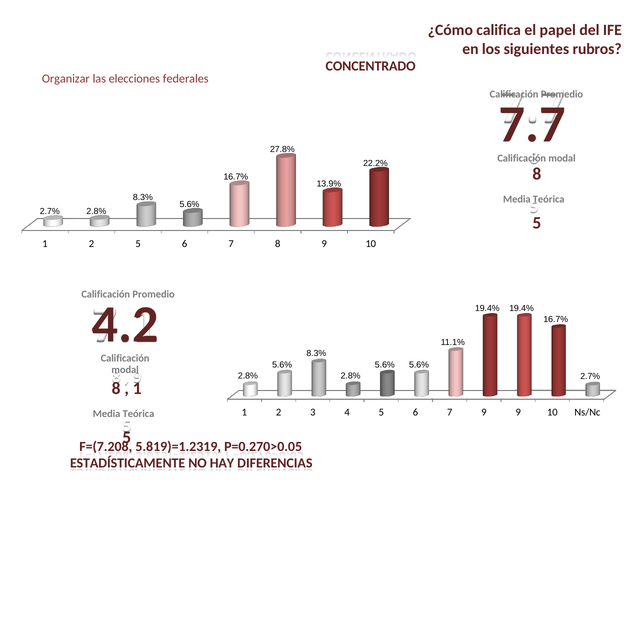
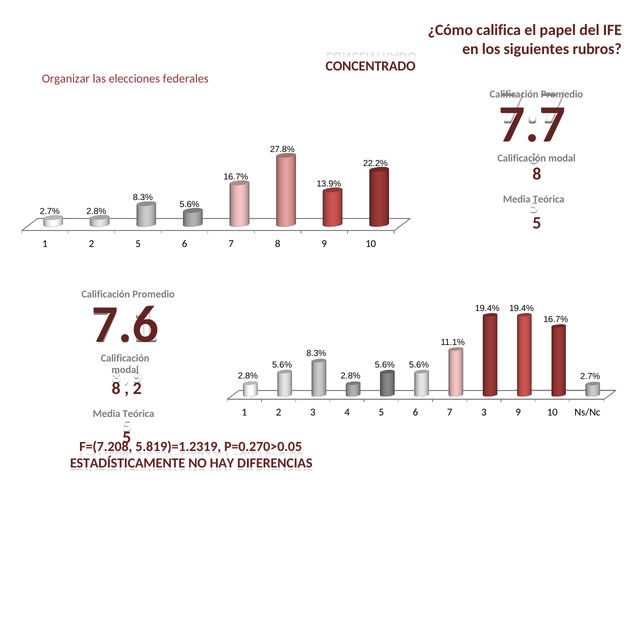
4.2: 4.2 -> 7.6
1 at (137, 389): 1 -> 2
7 9: 9 -> 3
